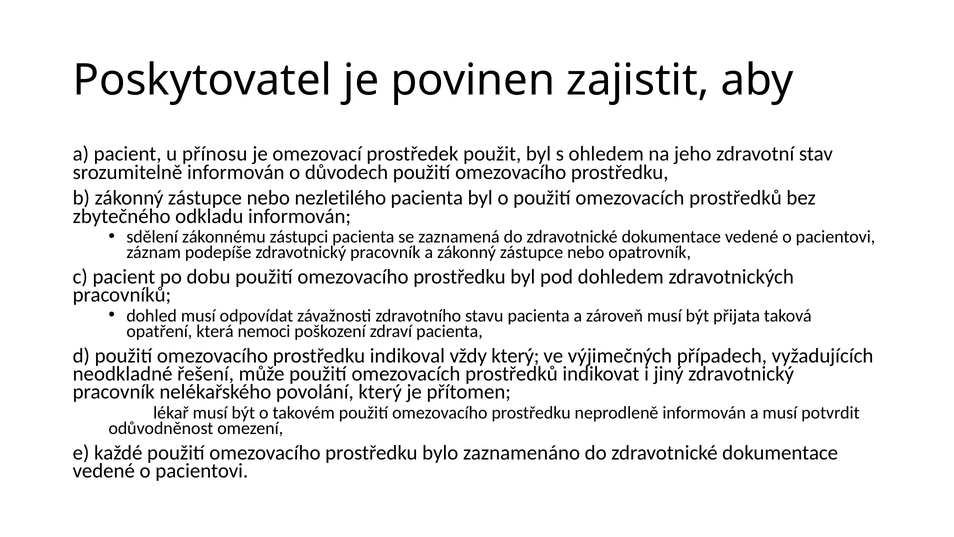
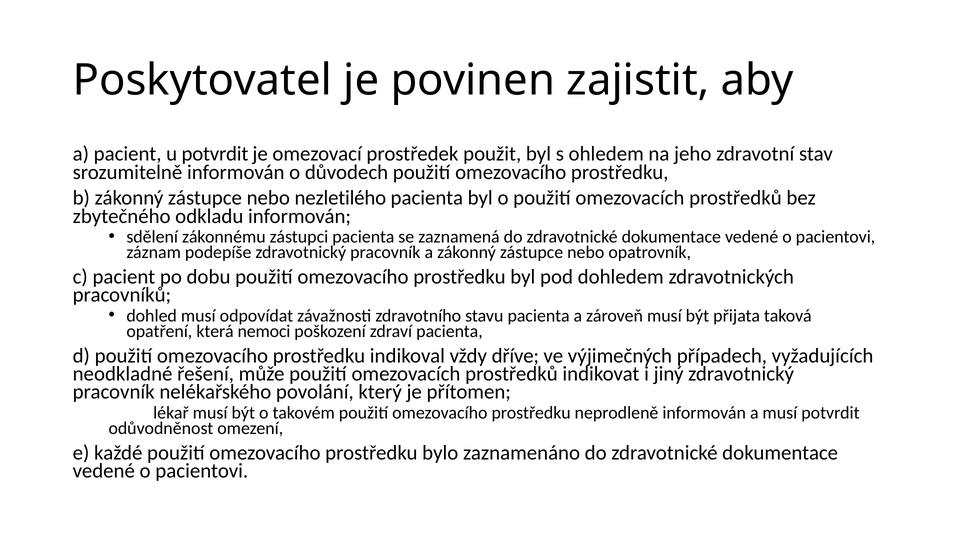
u přínosu: přínosu -> potvrdit
vždy který: který -> dříve
